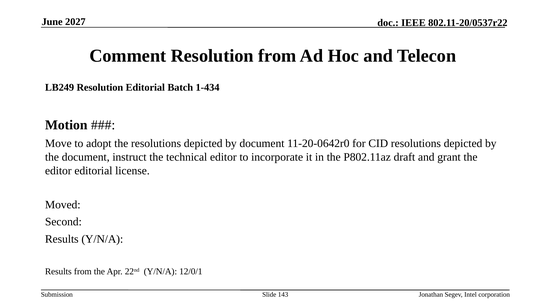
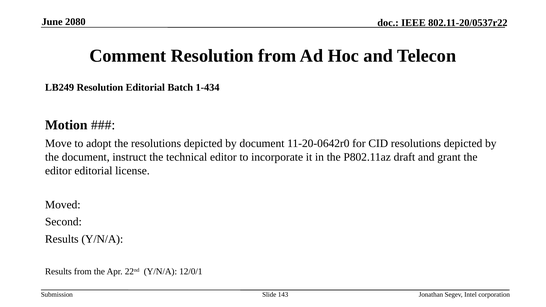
2027: 2027 -> 2080
